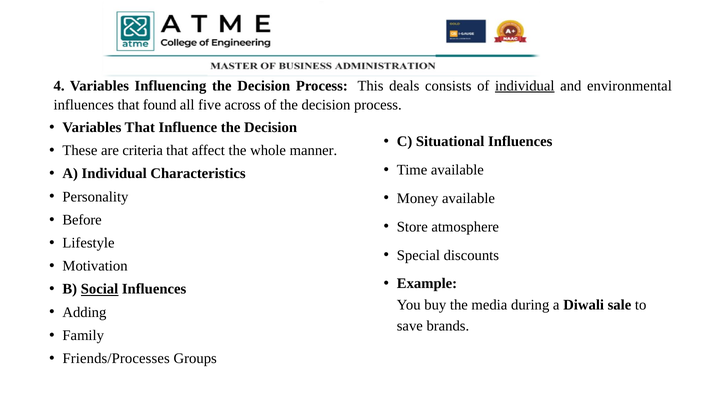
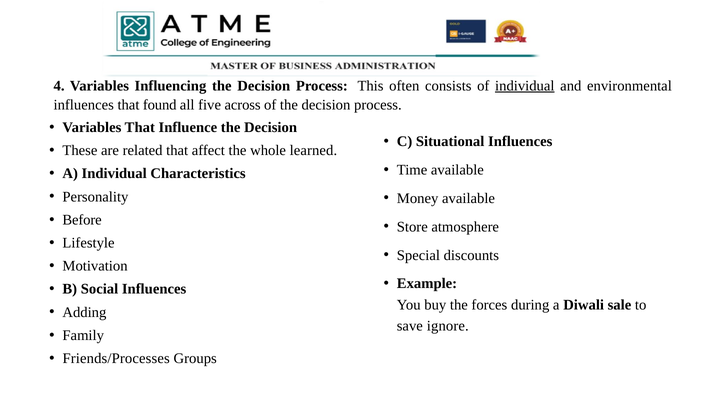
deals: deals -> often
criteria: criteria -> related
manner: manner -> learned
Social underline: present -> none
media: media -> forces
brands: brands -> ignore
